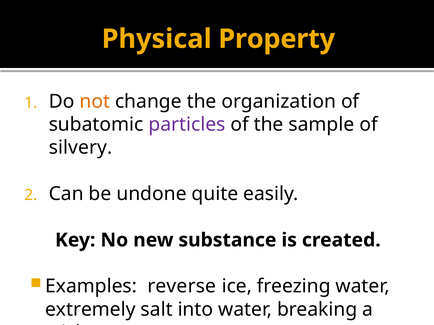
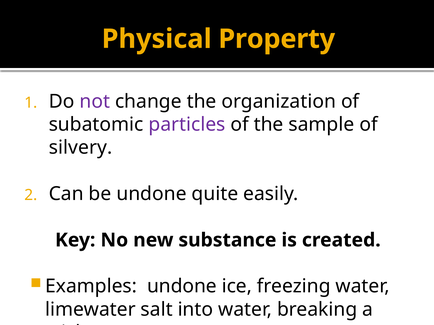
not colour: orange -> purple
Examples reverse: reverse -> undone
extremely: extremely -> limewater
